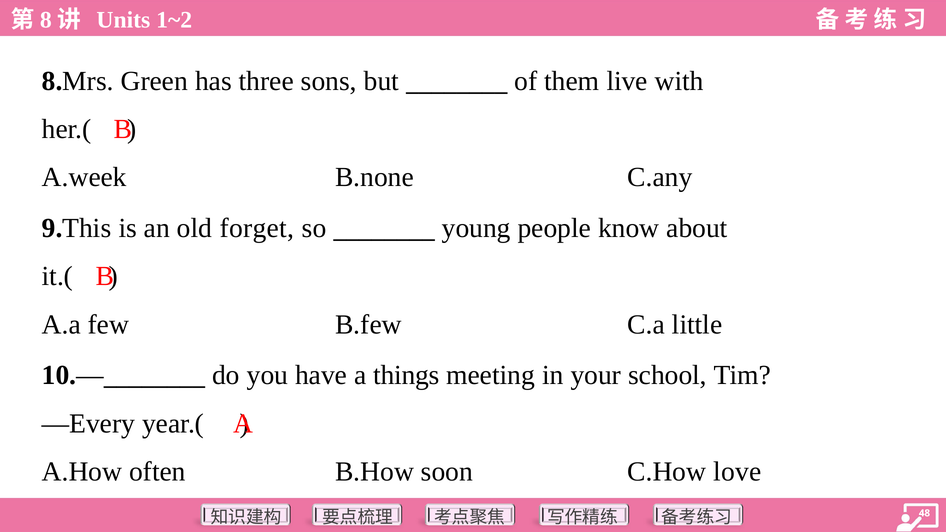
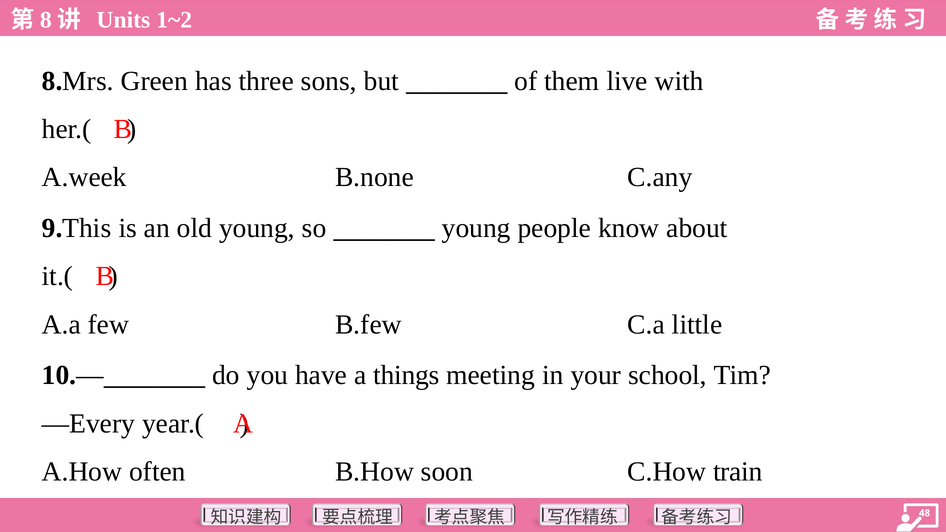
old forget: forget -> young
love: love -> train
